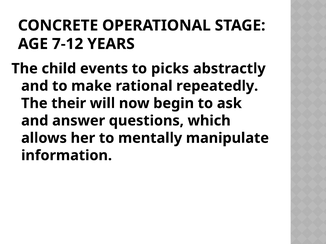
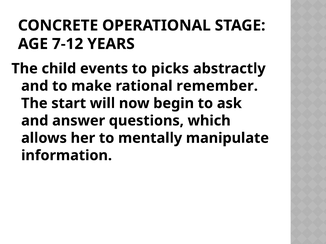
repeatedly: repeatedly -> remember
their: their -> start
